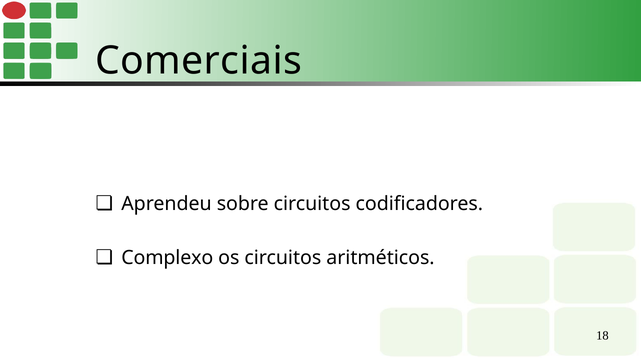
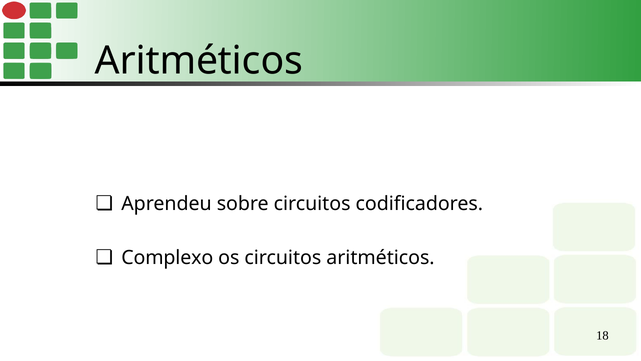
Comerciais at (199, 61): Comerciais -> Aritméticos
